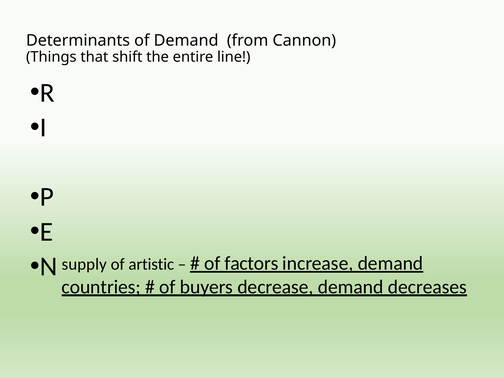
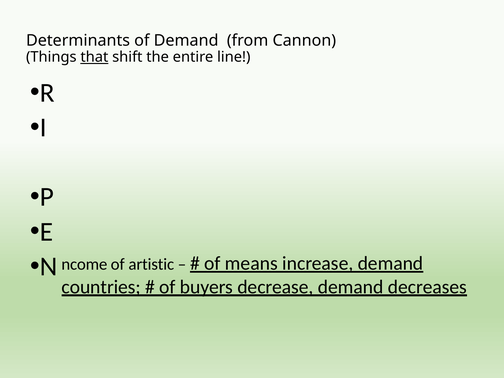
that underline: none -> present
supply: supply -> ncome
factors: factors -> means
